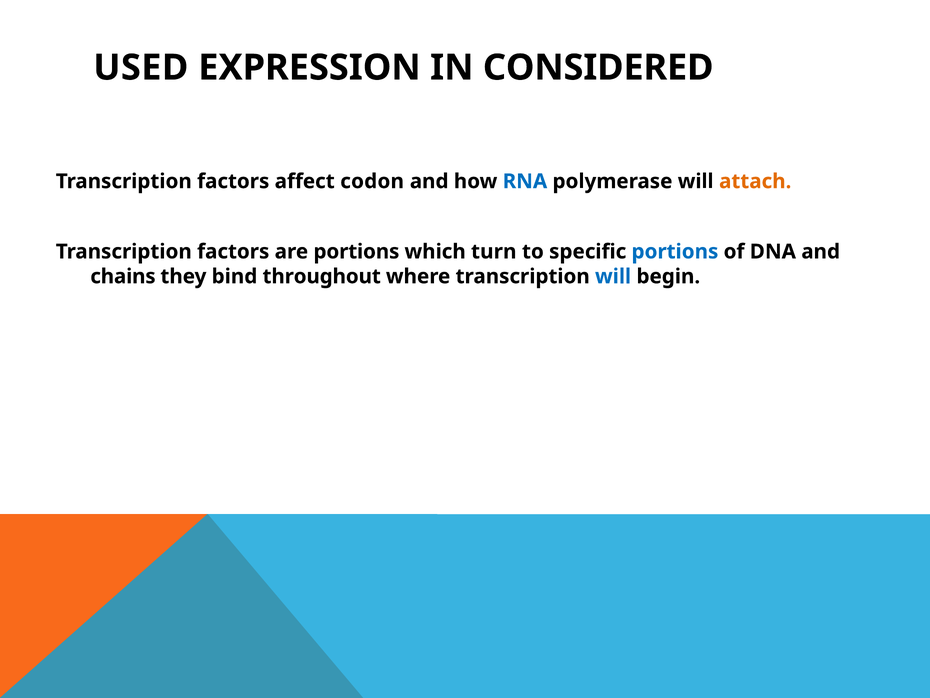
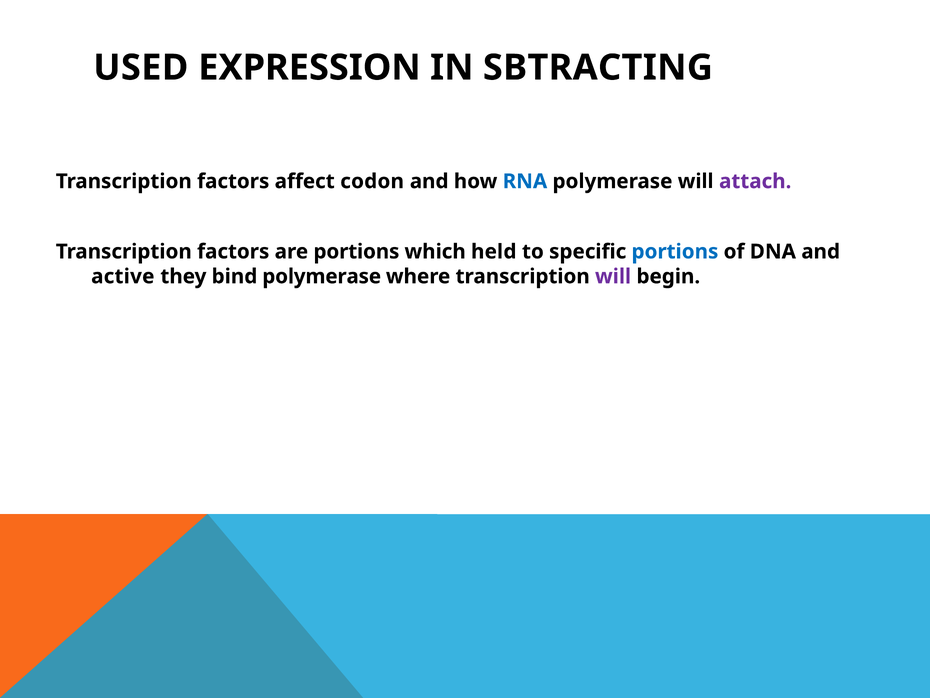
CONSIDERED: CONSIDERED -> SBTRACTING
attach colour: orange -> purple
turn: turn -> held
chains: chains -> active
bind throughout: throughout -> polymerase
will at (613, 276) colour: blue -> purple
